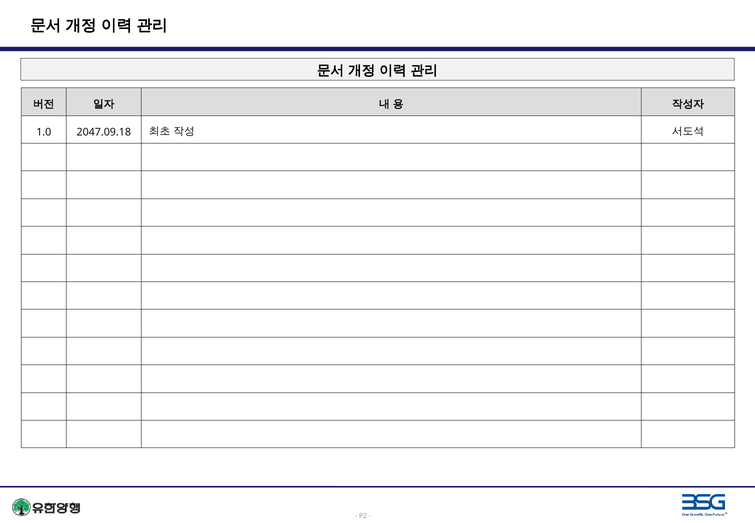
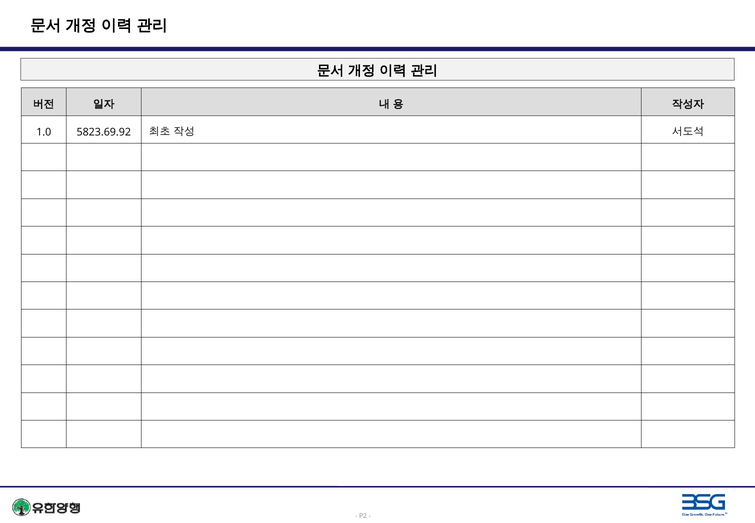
2047.09.18: 2047.09.18 -> 5823.69.92
